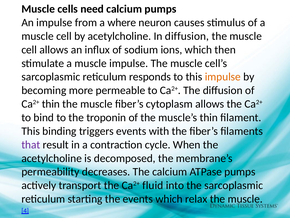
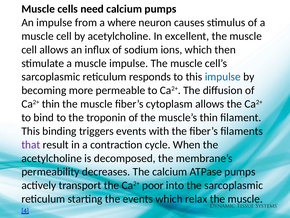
In diffusion: diffusion -> excellent
impulse at (223, 77) colour: orange -> blue
fluid: fluid -> poor
